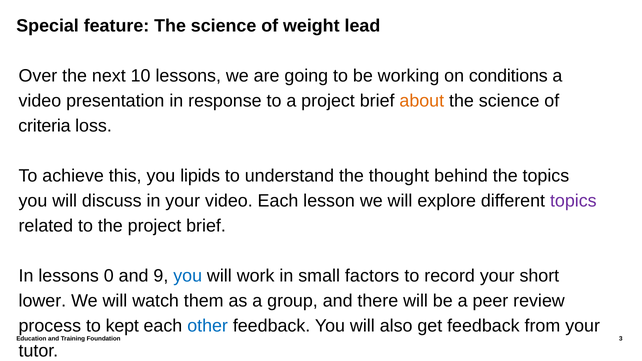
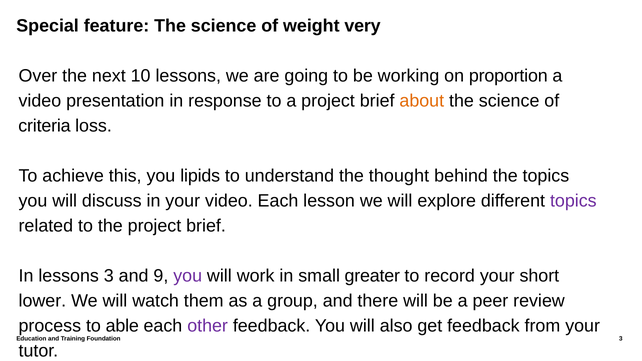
lead: lead -> very
conditions: conditions -> proportion
lessons 0: 0 -> 3
you at (188, 276) colour: blue -> purple
factors: factors -> greater
kept: kept -> able
other colour: blue -> purple
